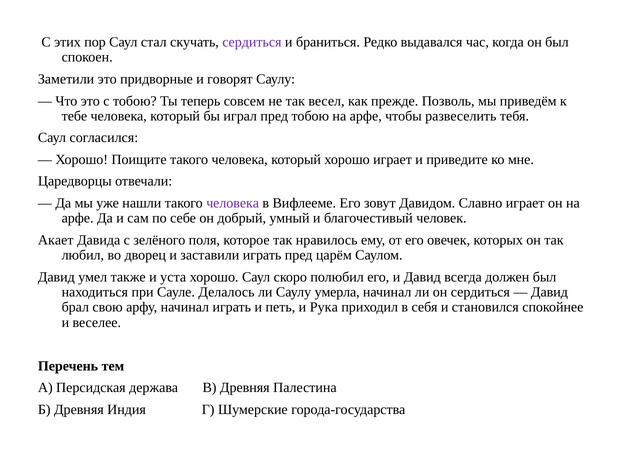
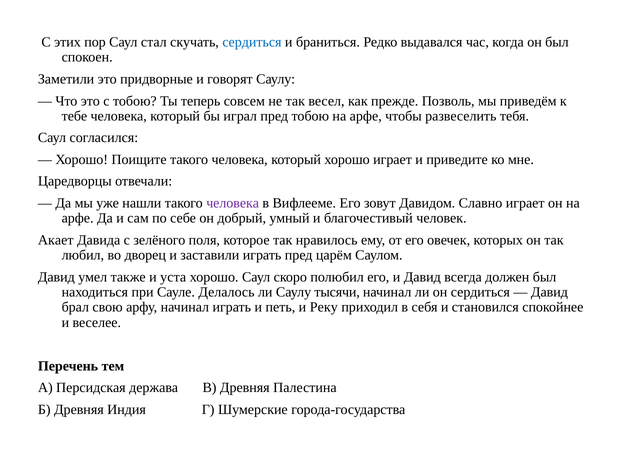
сердиться at (252, 42) colour: purple -> blue
умерла: умерла -> тысячи
Рука: Рука -> Реку
